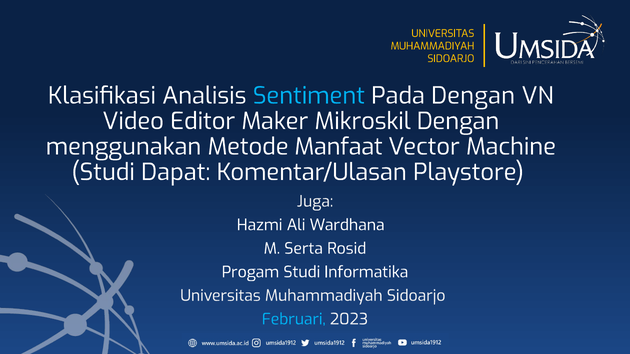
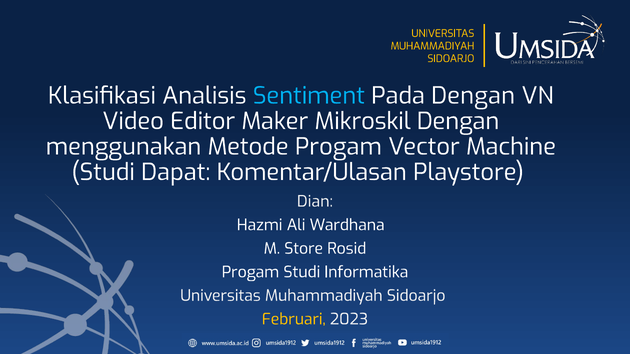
Metode Manfaat: Manfaat -> Progam
Juga: Juga -> Dian
Serta: Serta -> Store
Februari colour: light blue -> yellow
